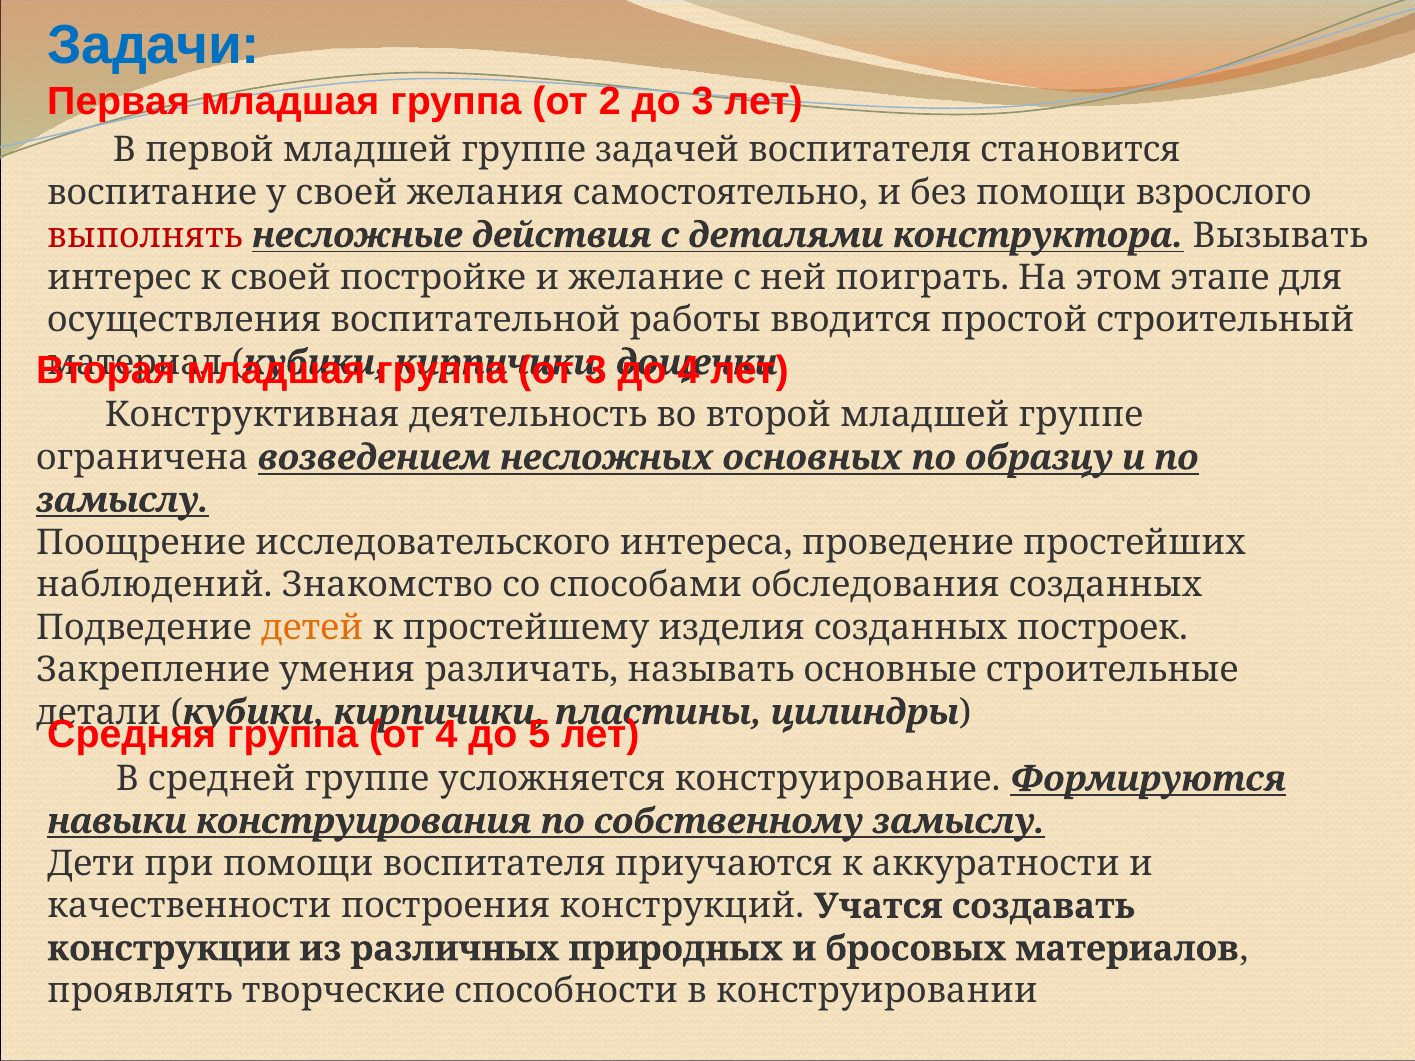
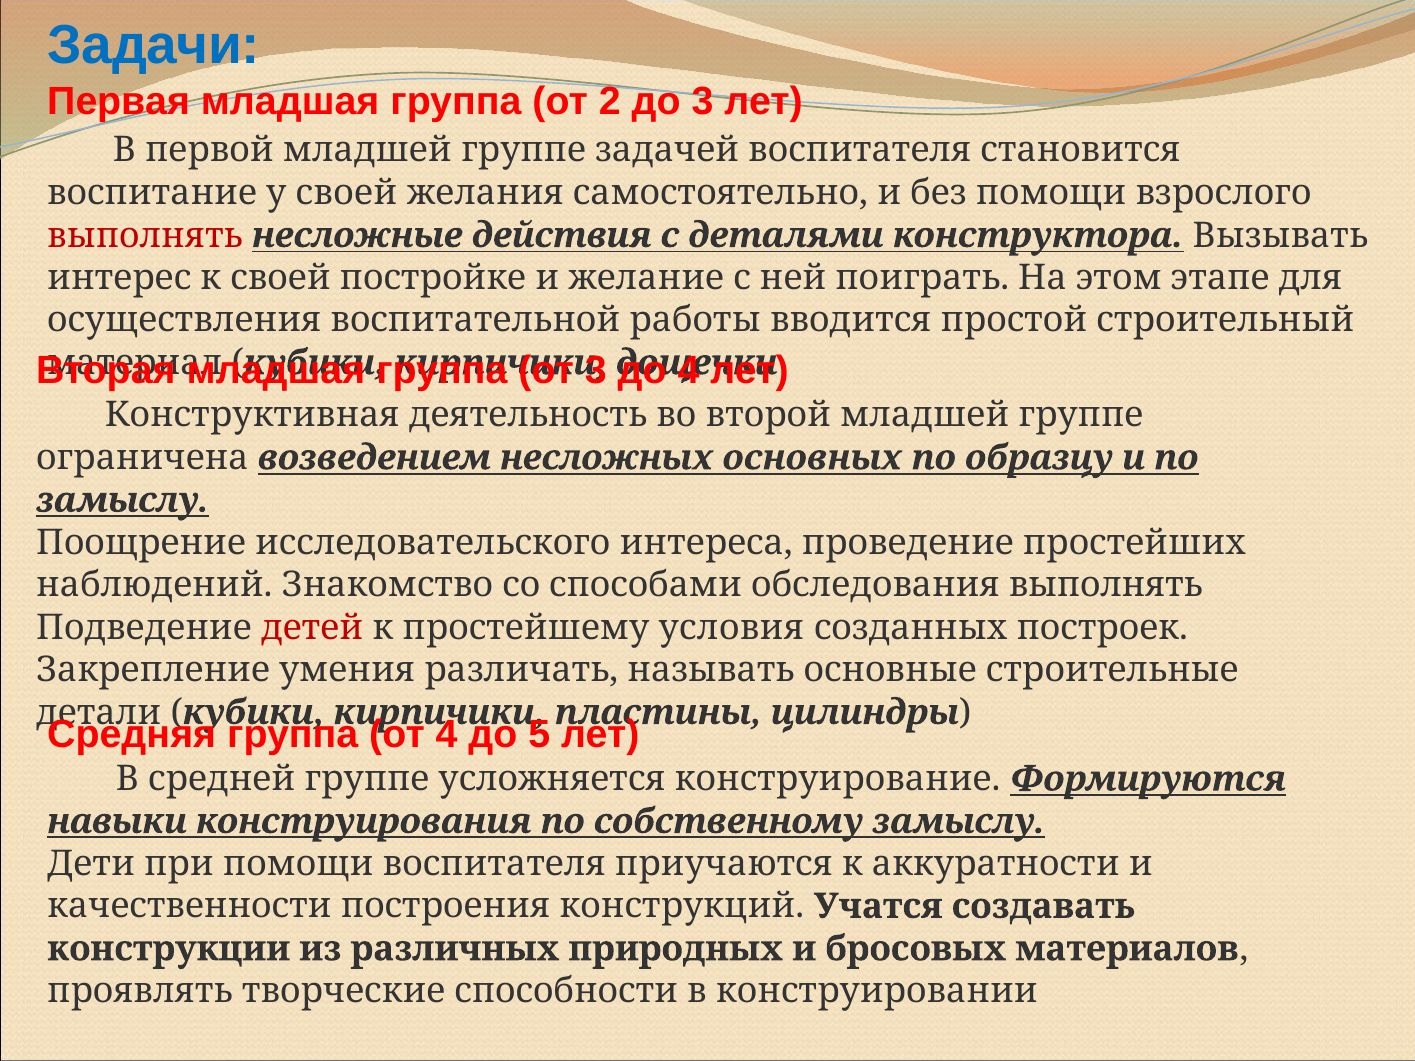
обследования созданных: созданных -> выполнять
детей colour: orange -> red
изделия: изделия -> условия
